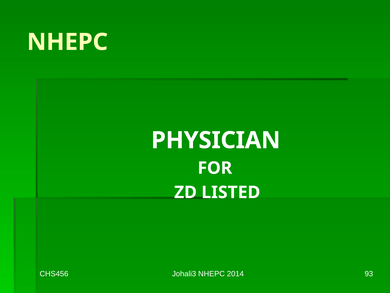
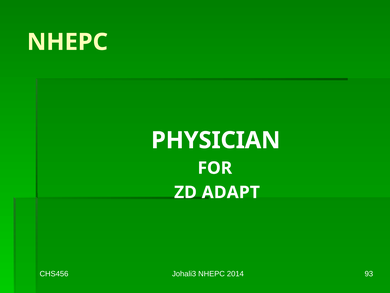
LISTED: LISTED -> ADAPT
